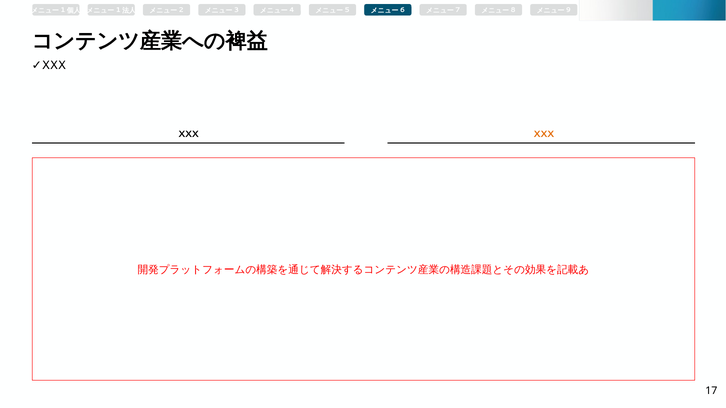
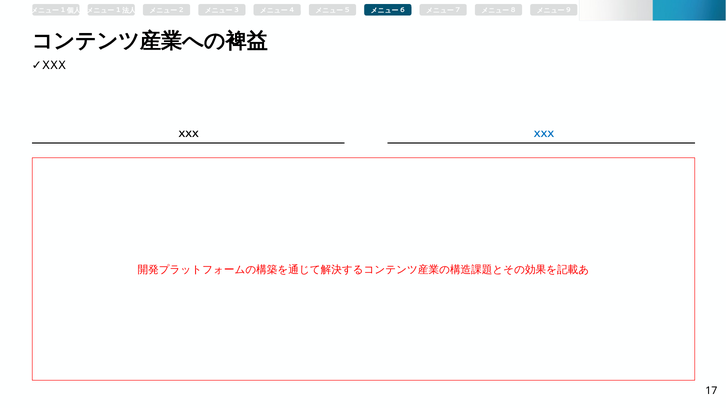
XXX at (544, 135) colour: orange -> blue
